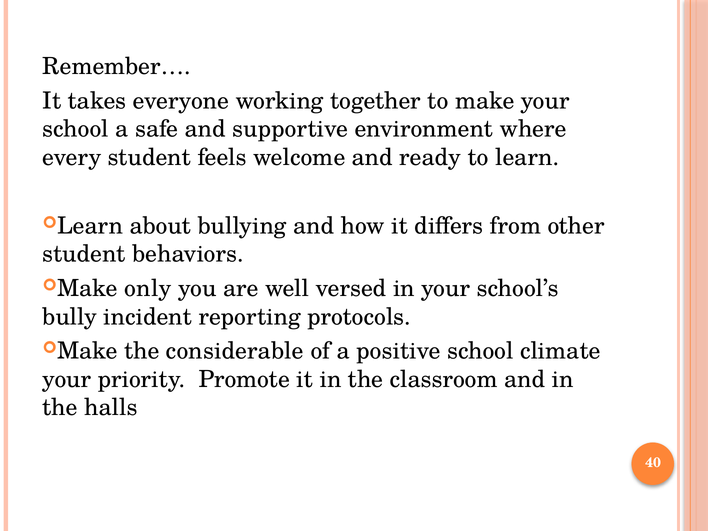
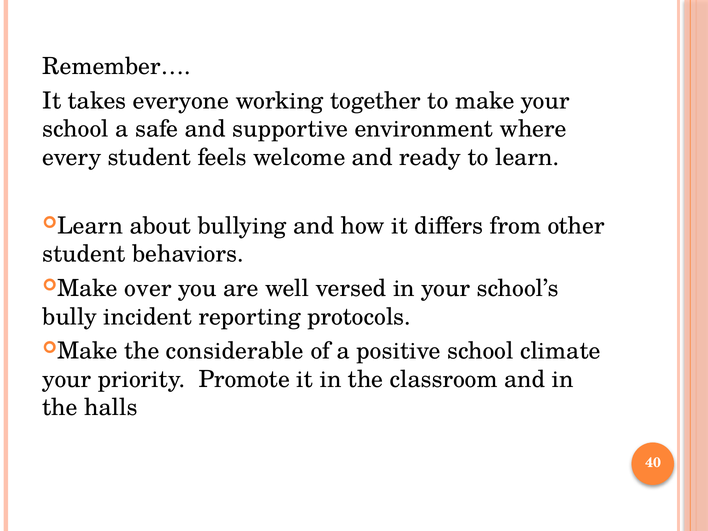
only: only -> over
